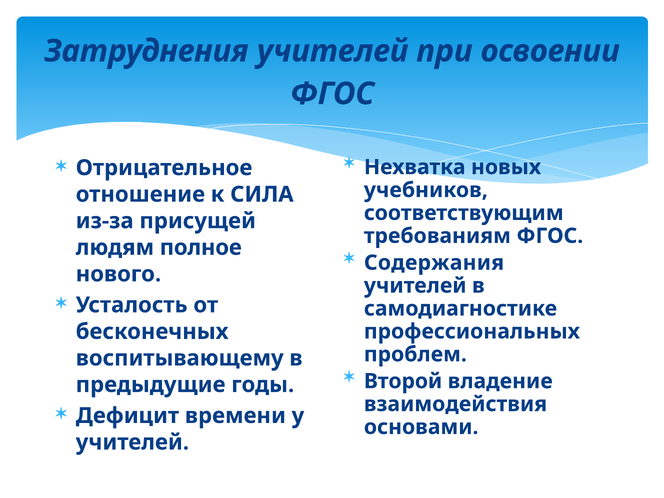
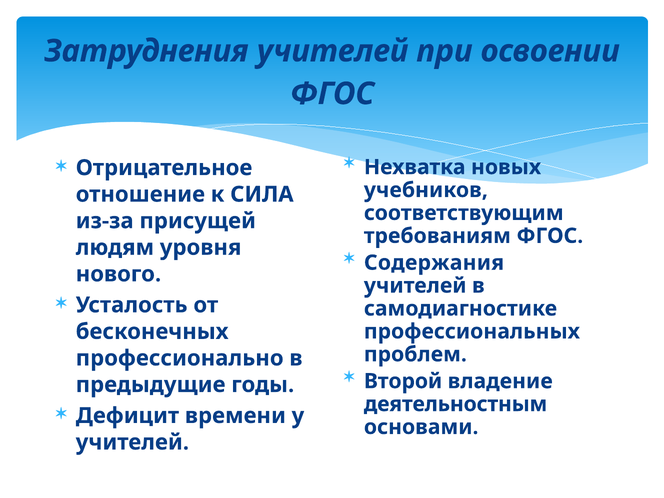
полное: полное -> уровня
воспитывающему: воспитывающему -> профессионально
взаимодействия: взаимодействия -> деятельностным
